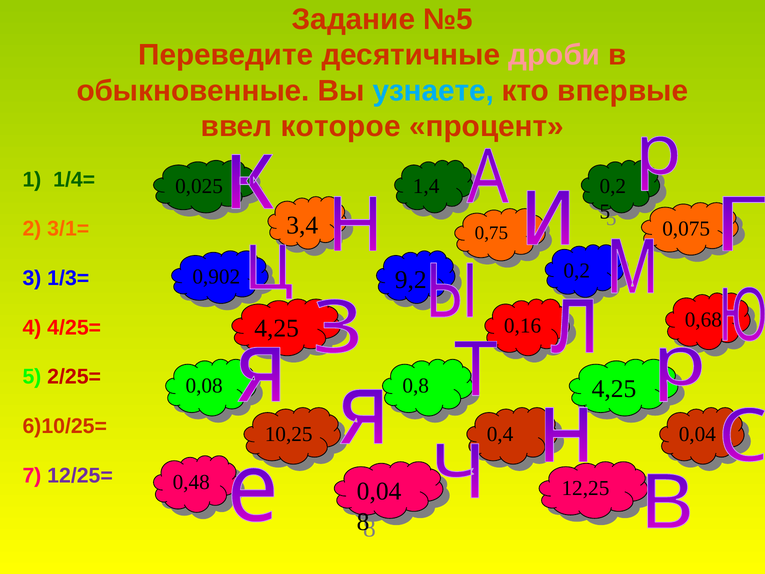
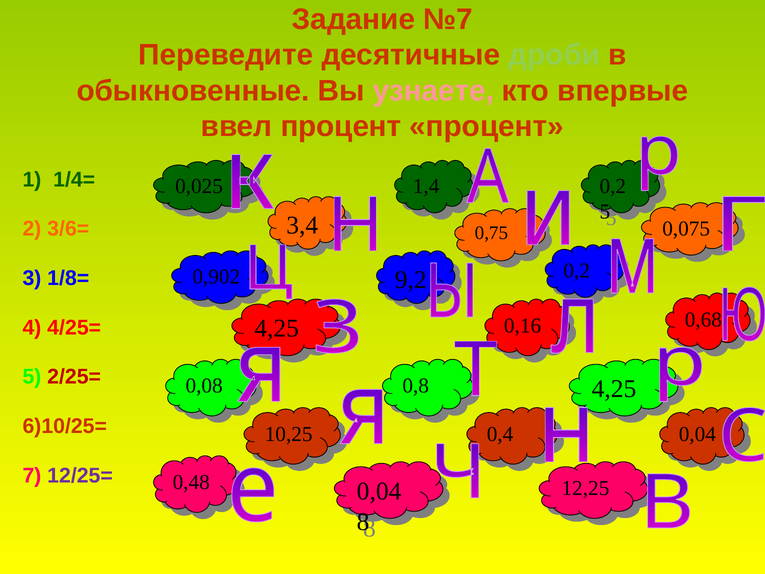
№5: №5 -> №7
дроби colour: pink -> light green
узнаете colour: light blue -> pink
ввел которое: которое -> процент
3/1=: 3/1= -> 3/6=
1/3=: 1/3= -> 1/8=
